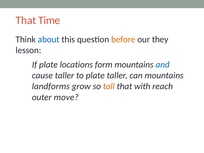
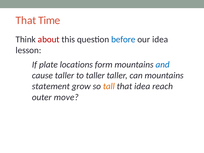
about colour: blue -> red
before colour: orange -> blue
our they: they -> idea
to plate: plate -> taller
landforms: landforms -> statement
that with: with -> idea
